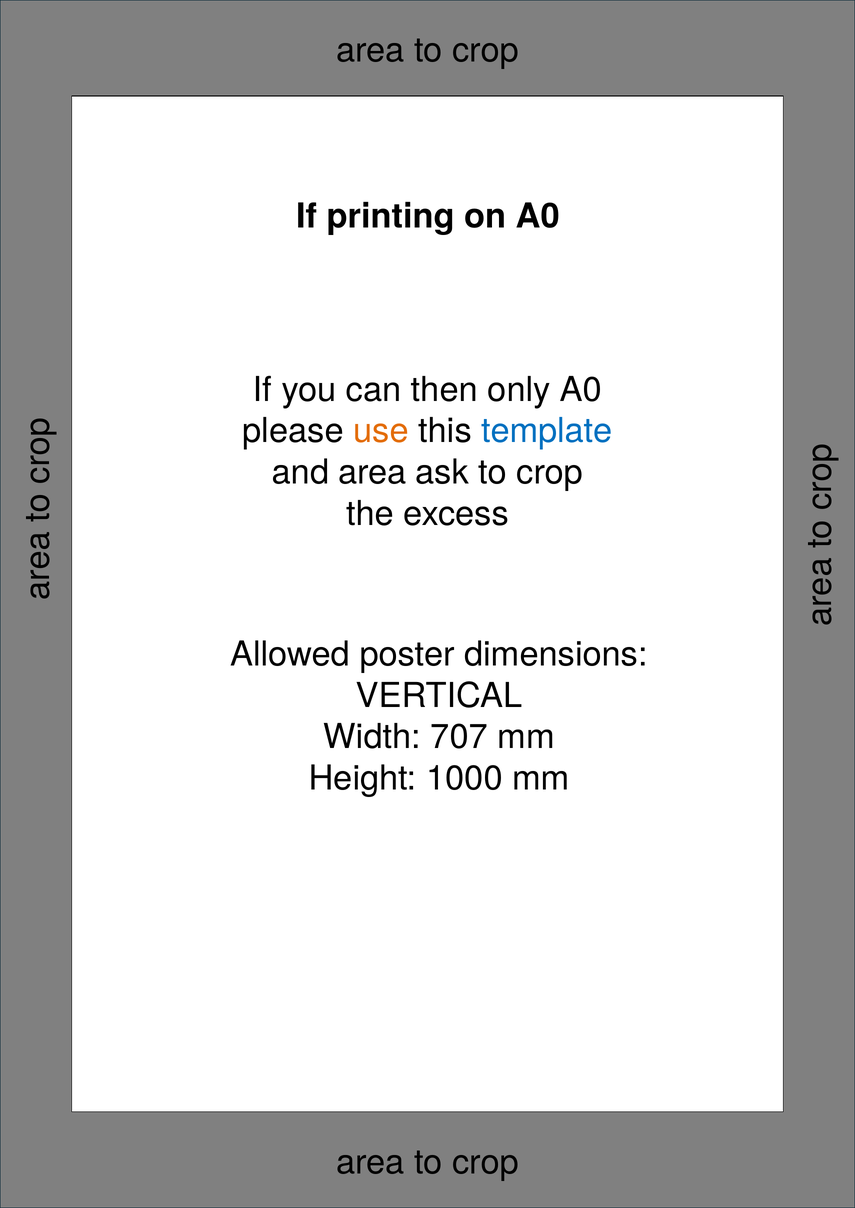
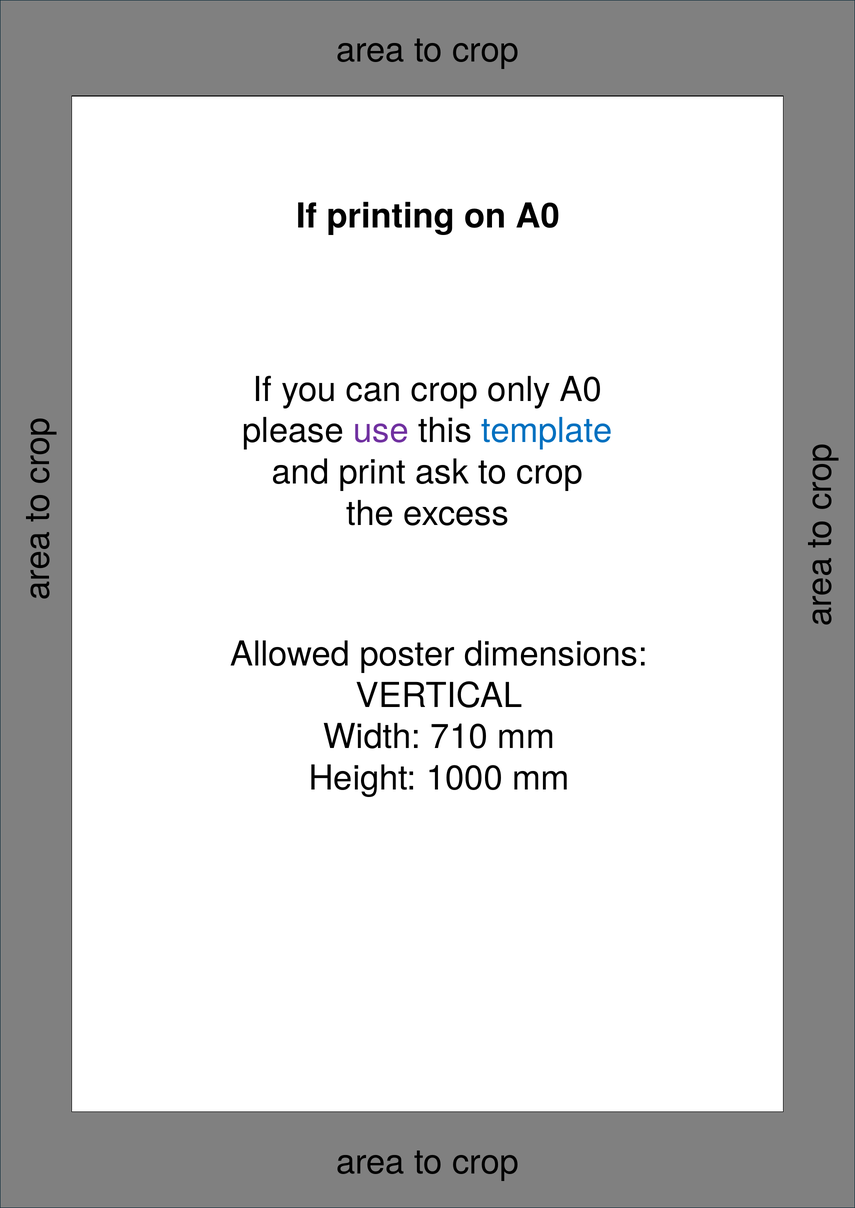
can then: then -> crop
use colour: orange -> purple
and area: area -> print
707: 707 -> 710
